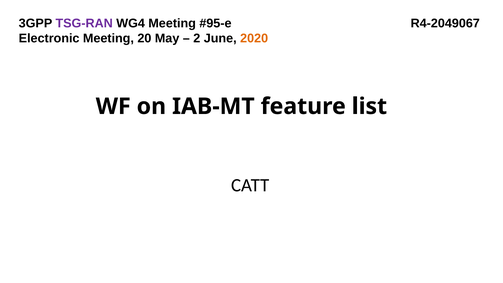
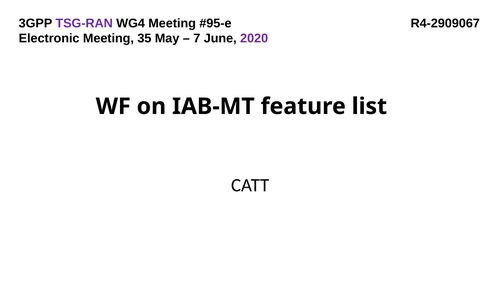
R4-2049067: R4-2049067 -> R4-2909067
20: 20 -> 35
2: 2 -> 7
2020 colour: orange -> purple
